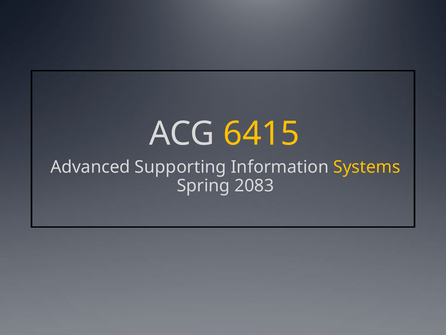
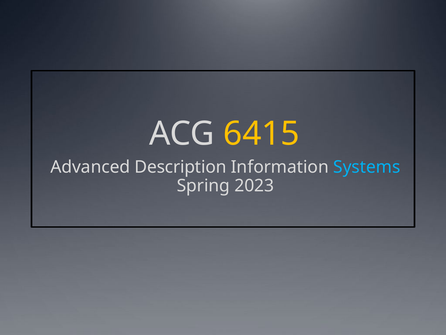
Supporting: Supporting -> Description
Systems colour: yellow -> light blue
2083: 2083 -> 2023
